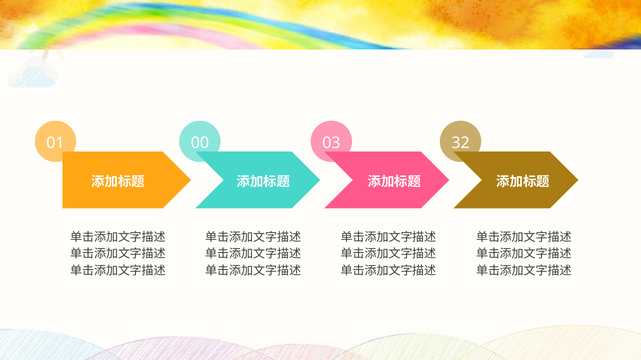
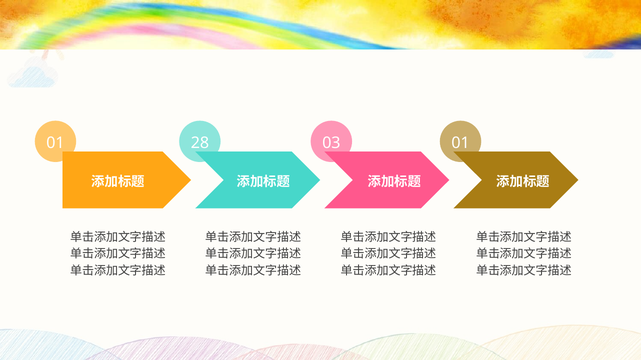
00: 00 -> 28
03 32: 32 -> 01
